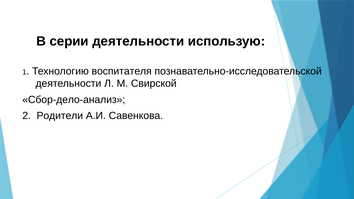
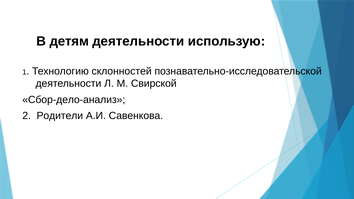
серии: серии -> детям
воспитателя: воспитателя -> склонностей
